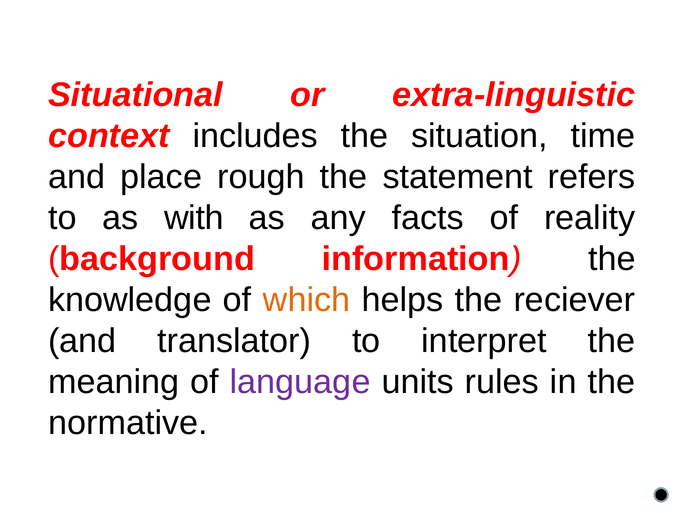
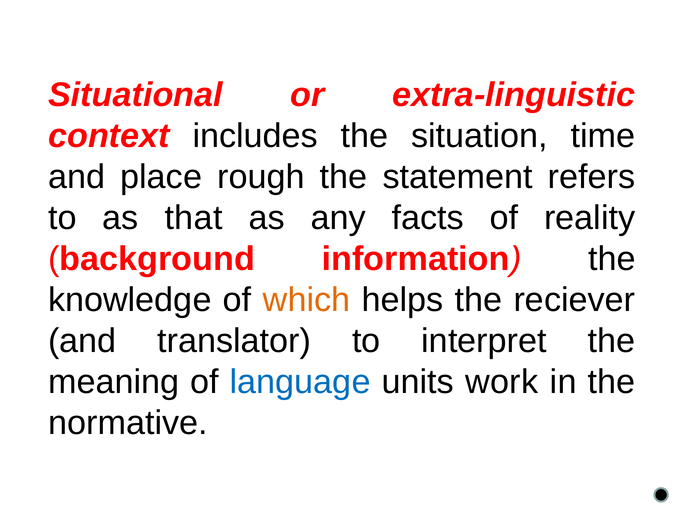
with: with -> that
language colour: purple -> blue
rules: rules -> work
